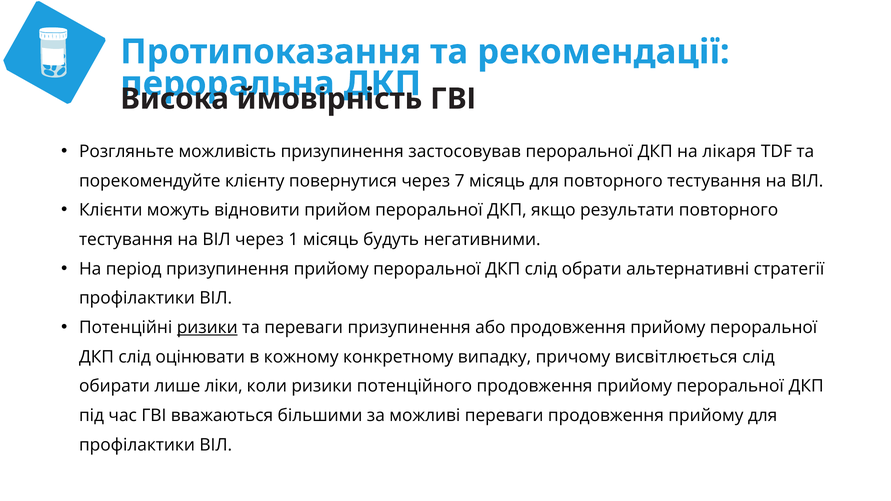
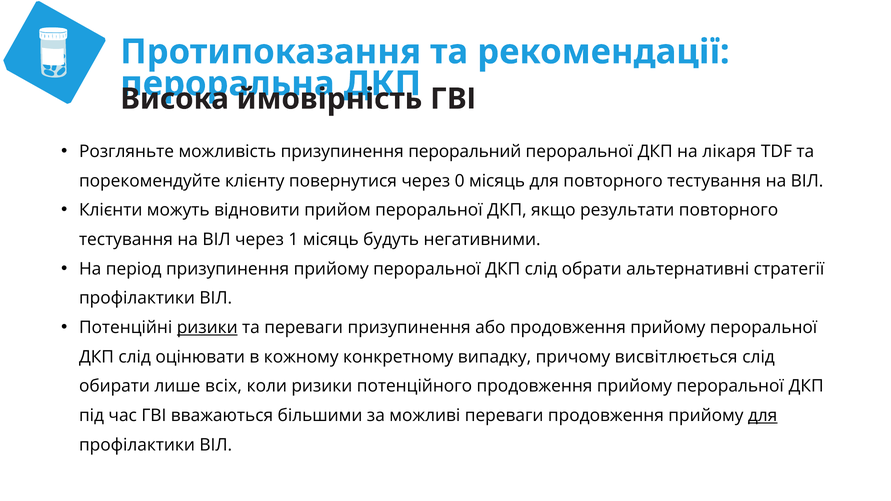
застосовував: застосовував -> пероральний
7: 7 -> 0
ліки: ліки -> всіх
для at (763, 416) underline: none -> present
